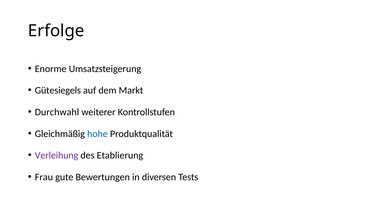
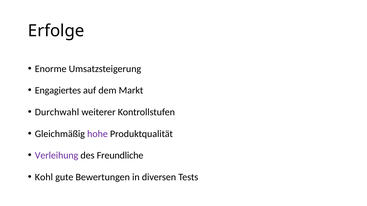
Gütesiegels: Gütesiegels -> Engagiertes
hohe colour: blue -> purple
Etablierung: Etablierung -> Freundliche
Frau: Frau -> Kohl
